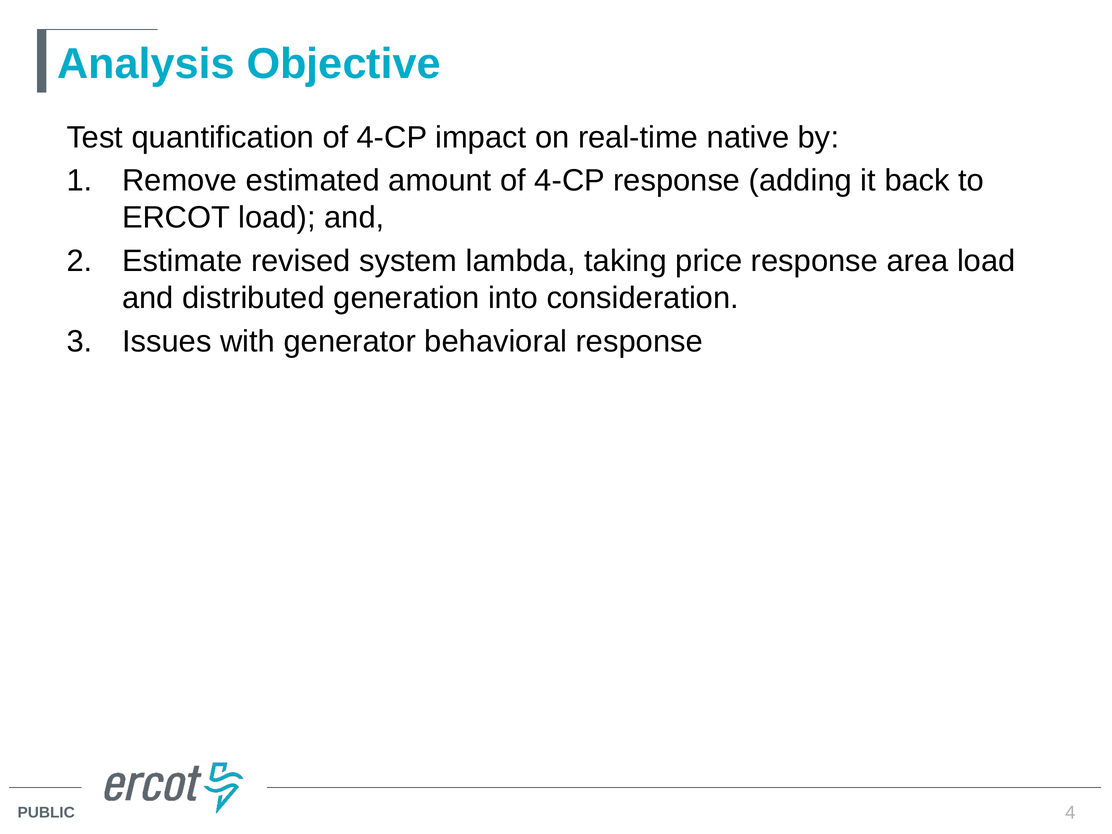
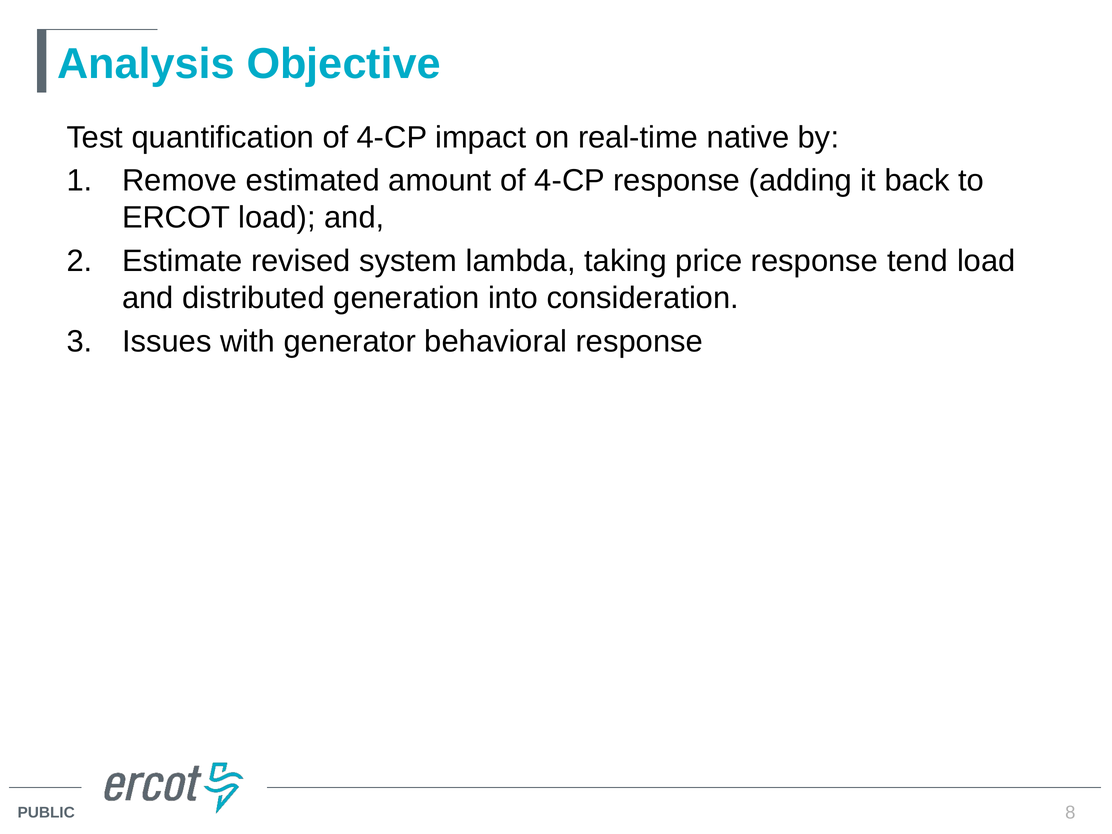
area: area -> tend
4: 4 -> 8
